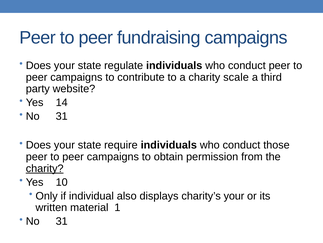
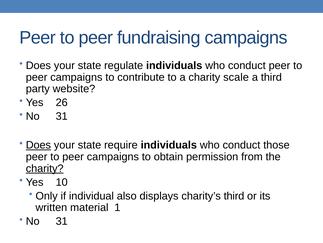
14: 14 -> 26
Does at (38, 145) underline: none -> present
charity’s your: your -> third
